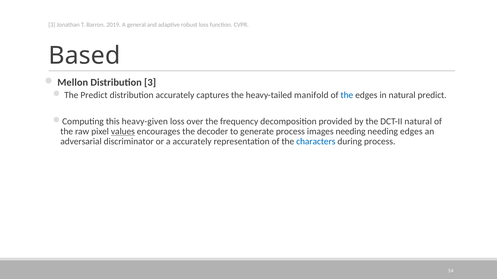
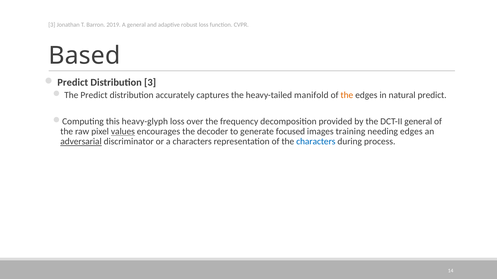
Mellon at (73, 83): Mellon -> Predict
the at (347, 95) colour: blue -> orange
heavy-given: heavy-given -> heavy-glyph
DCT-II natural: natural -> general
generate process: process -> focused
images needing: needing -> training
adversarial underline: none -> present
a accurately: accurately -> characters
